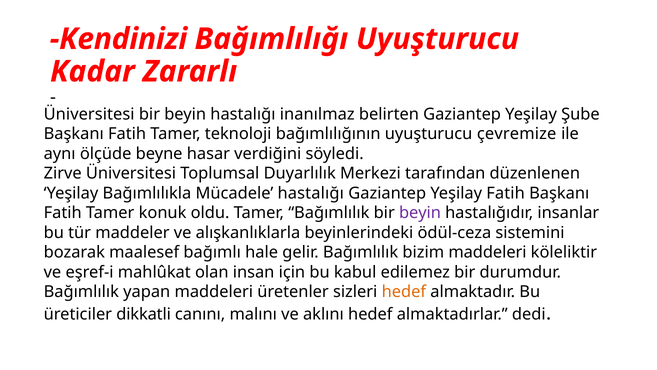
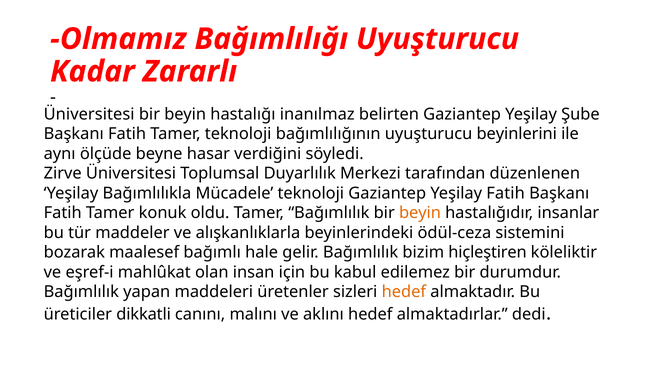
Kendinizi: Kendinizi -> Olmamız
çevremize: çevremize -> beyinlerini
Mücadele hastalığı: hastalığı -> teknoloji
beyin at (420, 213) colour: purple -> orange
bizim maddeleri: maddeleri -> hiçleştiren
